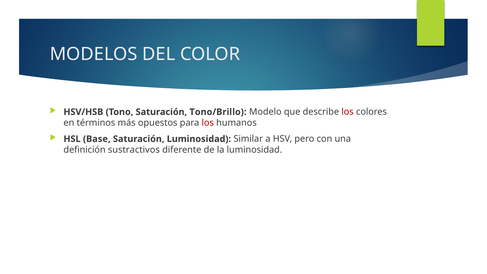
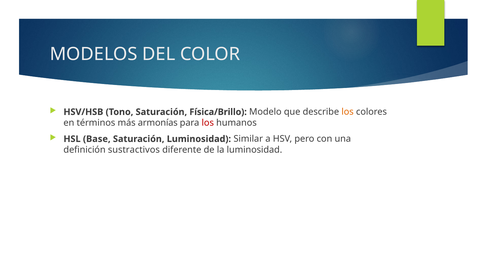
Tono/Brillo: Tono/Brillo -> Física/Brillo
los at (348, 112) colour: red -> orange
opuestos: opuestos -> armonías
